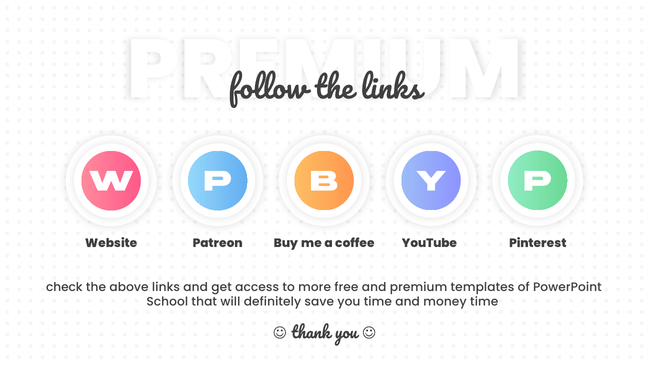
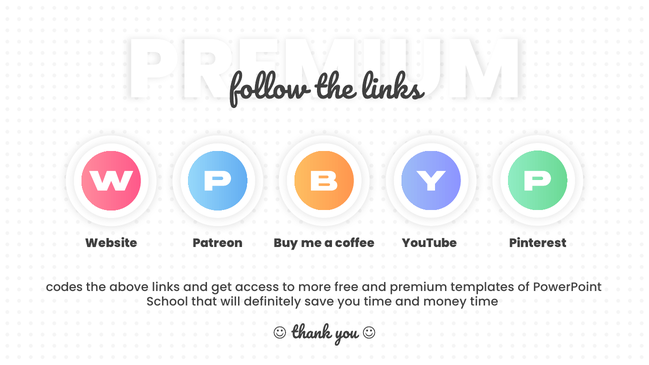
check: check -> codes
